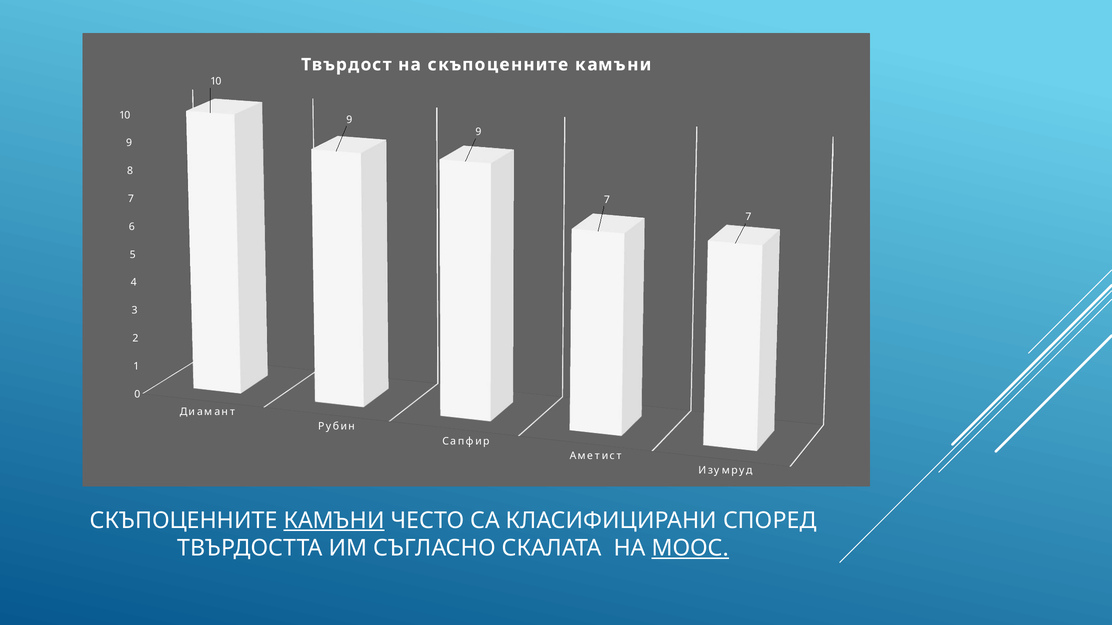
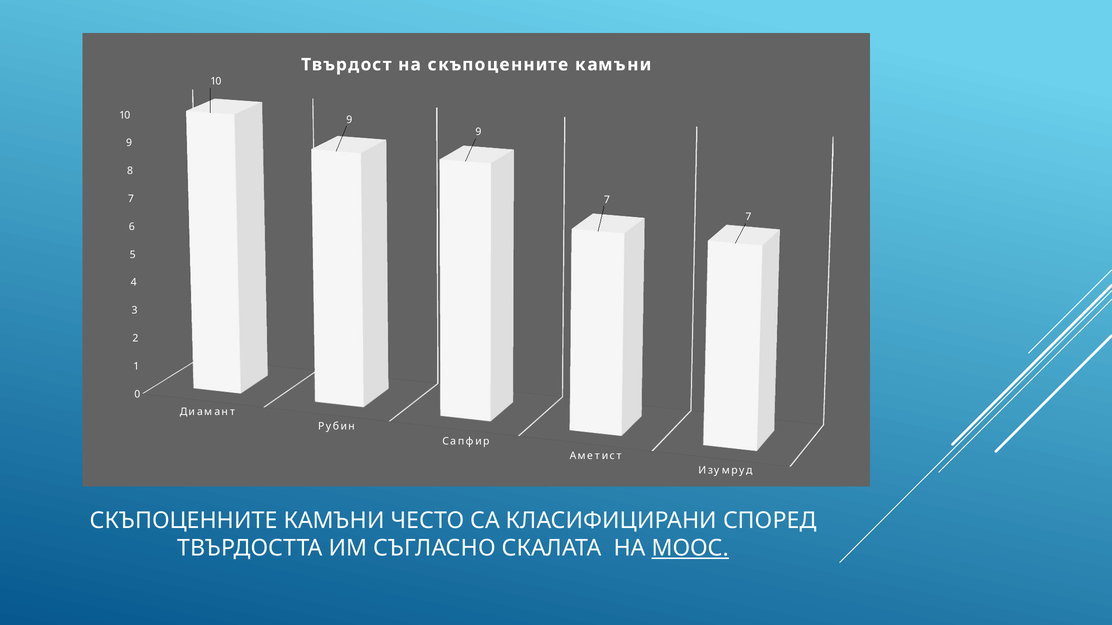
КАМЪНИ at (334, 521) underline: present -> none
